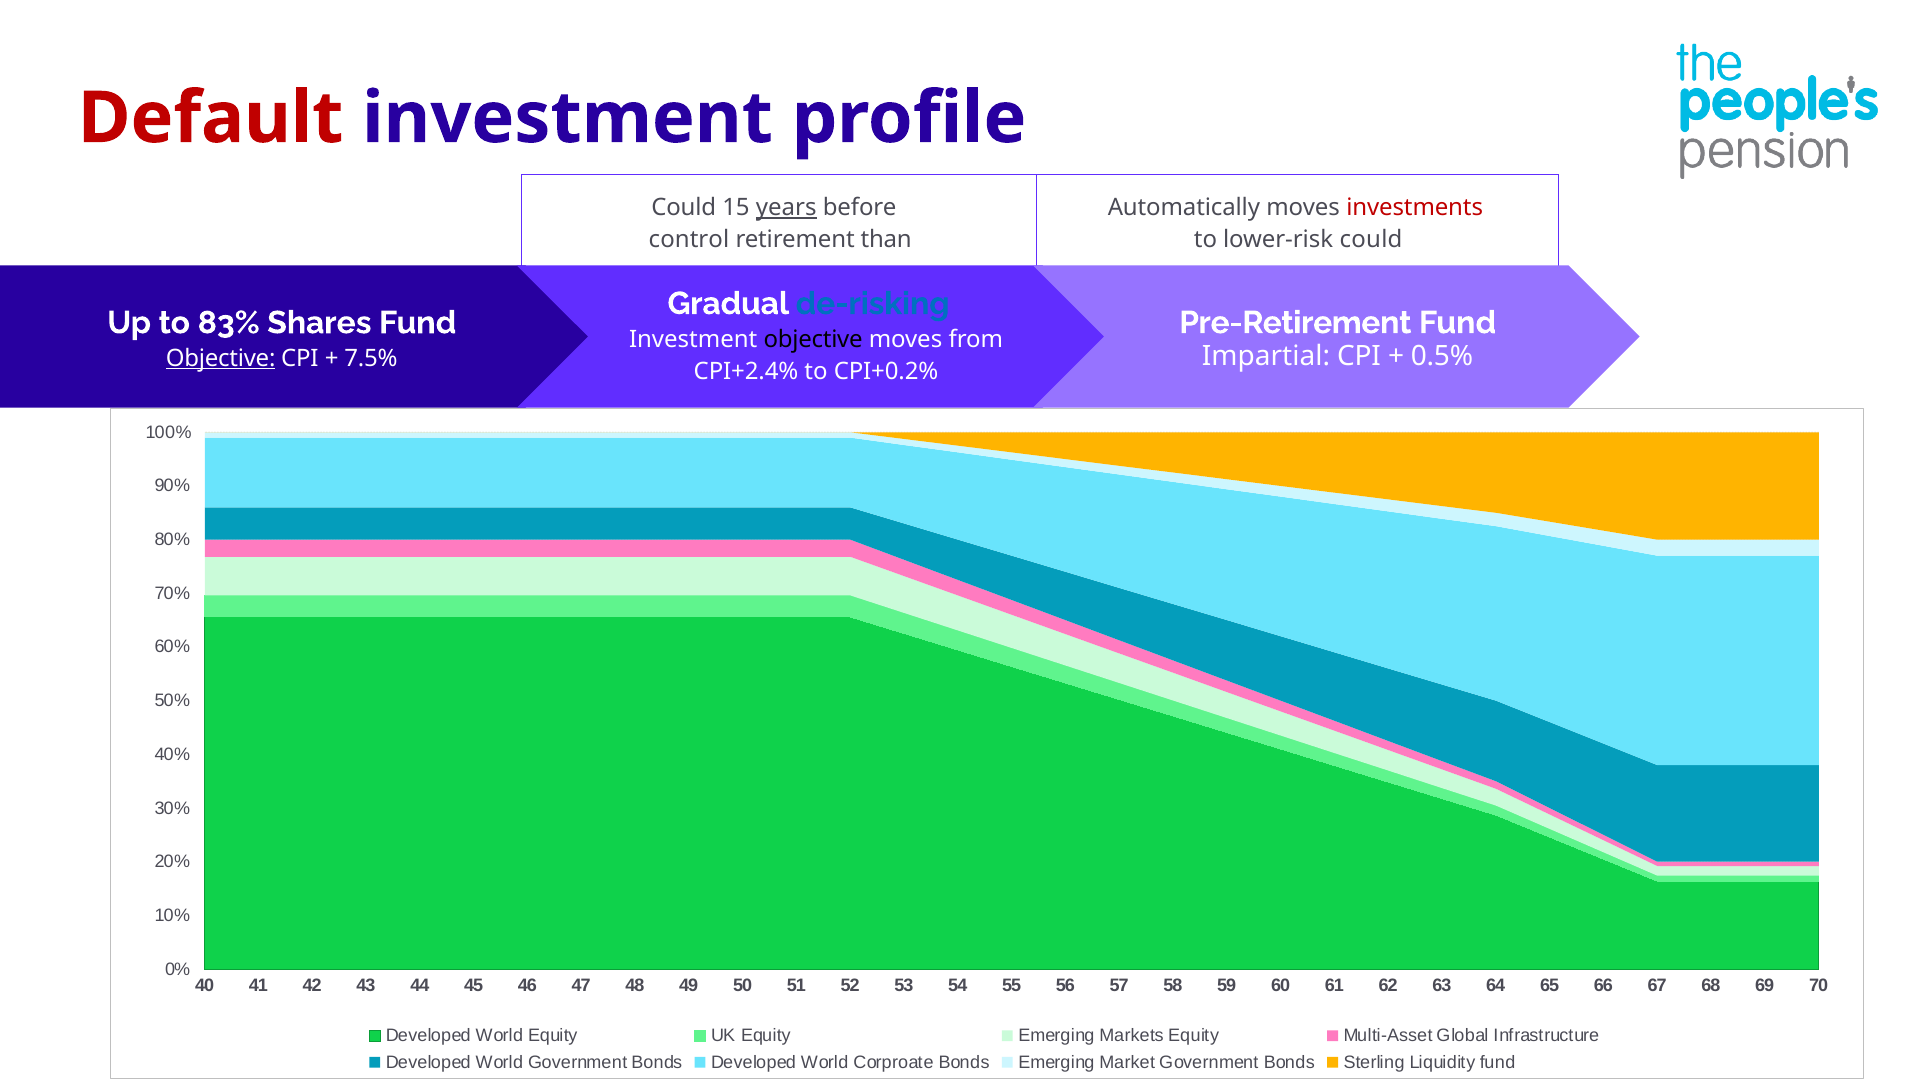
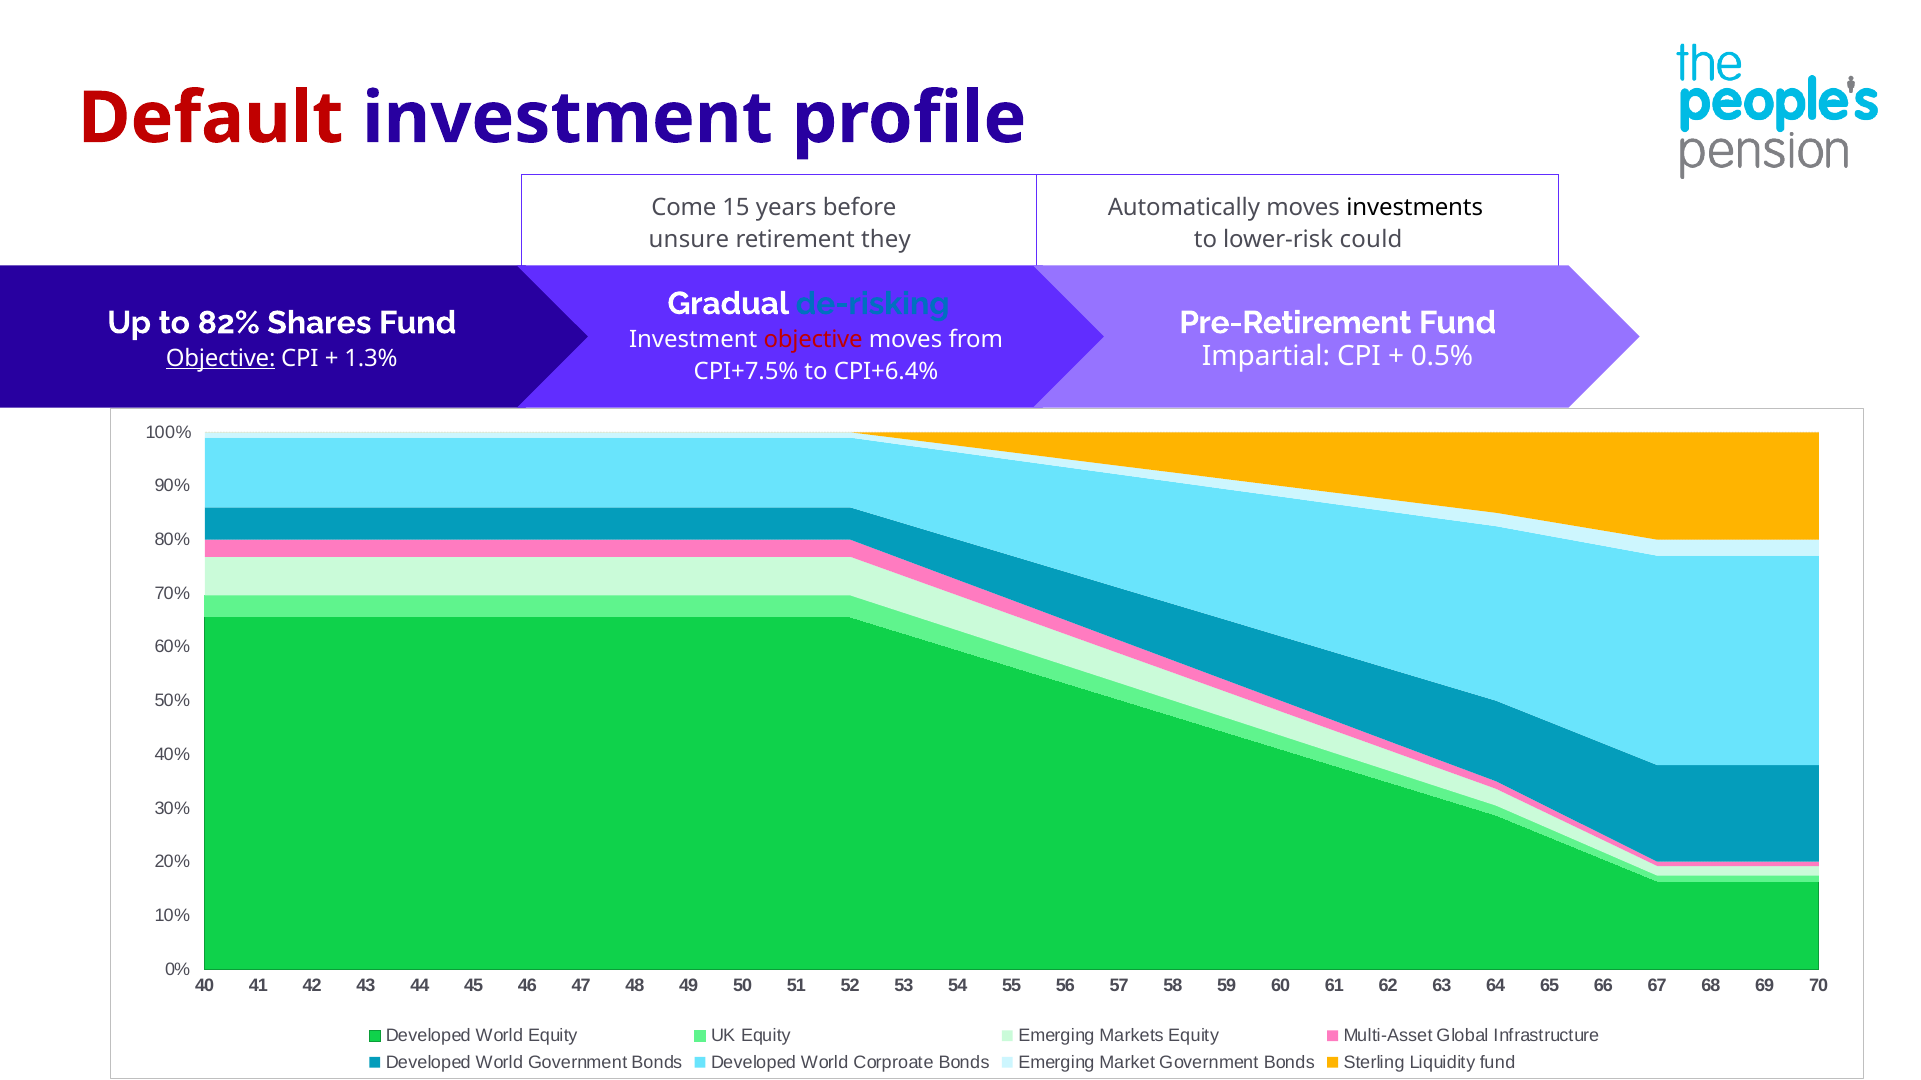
Could at (684, 208): Could -> Come
years underline: present -> none
investments colour: red -> black
control: control -> unsure
than: than -> they
83%: 83% -> 82%
objective at (813, 340) colour: black -> red
7.5%: 7.5% -> 1.3%
CPI+2.4%: CPI+2.4% -> CPI+7.5%
CPI+0.2%: CPI+0.2% -> CPI+6.4%
